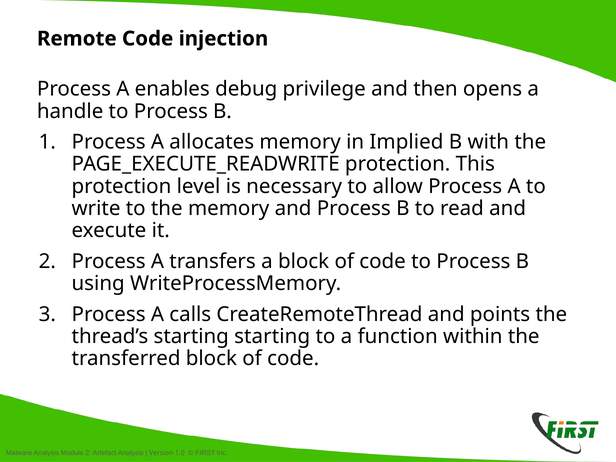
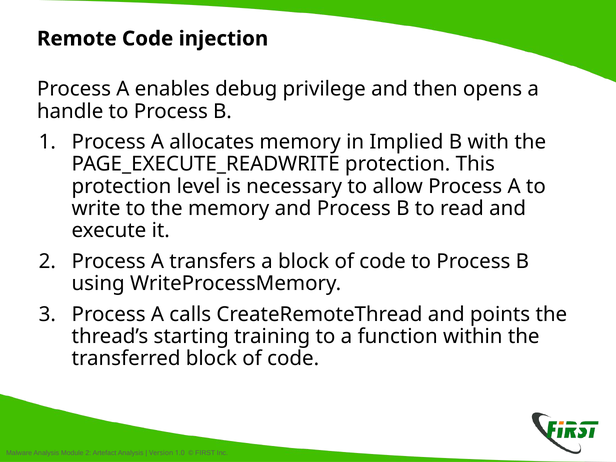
starting starting: starting -> training
